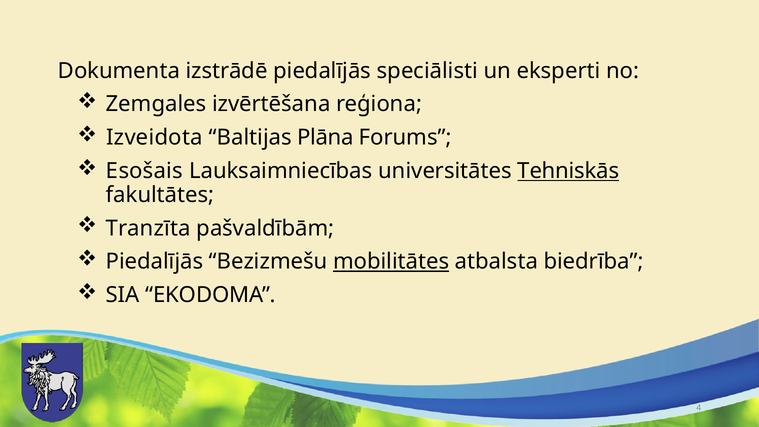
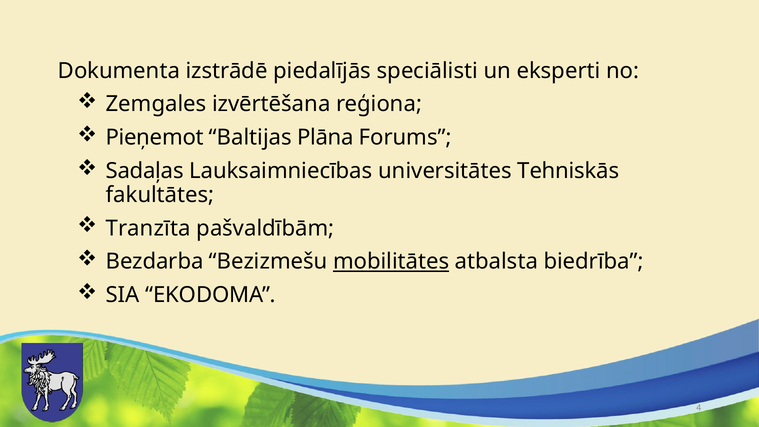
Izveidota: Izveidota -> Pieņemot
Esošais: Esošais -> Sadaļas
Tehniskās underline: present -> none
Piedalījās at (155, 262): Piedalījās -> Bezdarba
